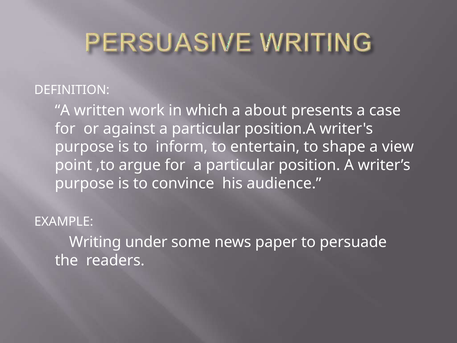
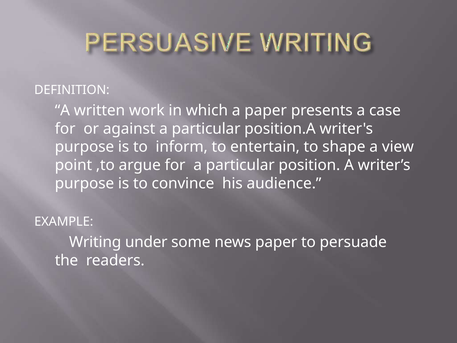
a about: about -> paper
